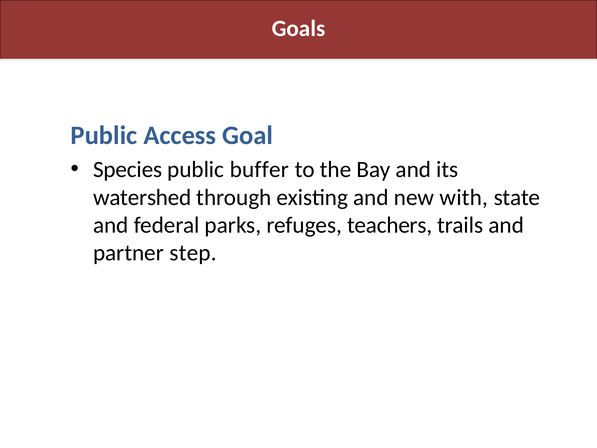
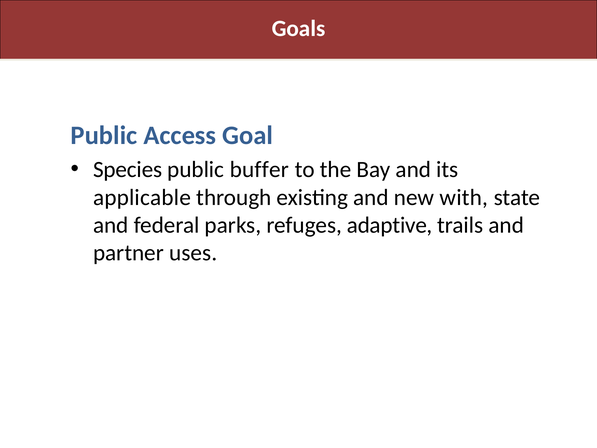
watershed: watershed -> applicable
teachers: teachers -> adaptive
step: step -> uses
